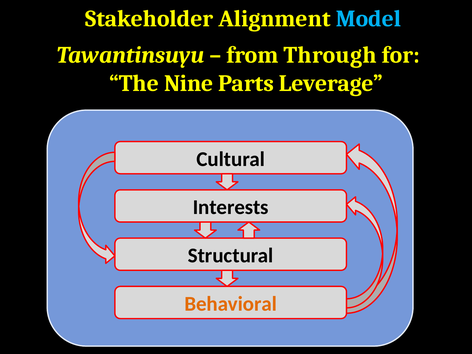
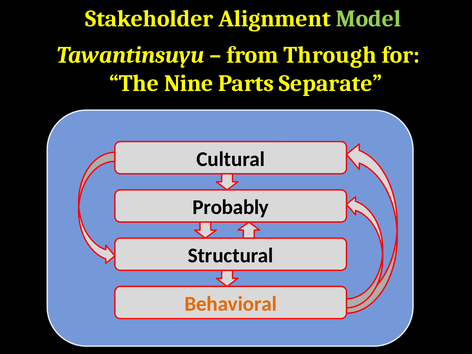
Model colour: light blue -> light green
Leverage: Leverage -> Separate
Interests: Interests -> Probably
